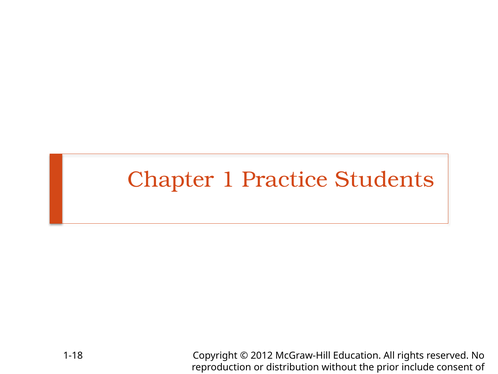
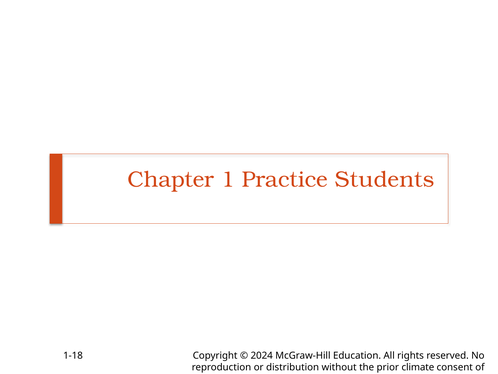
2012: 2012 -> 2024
include: include -> climate
